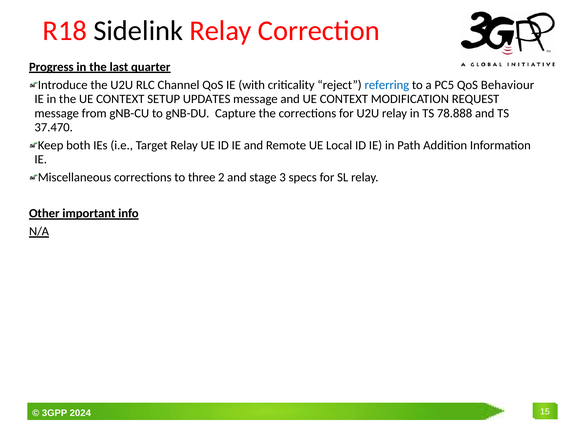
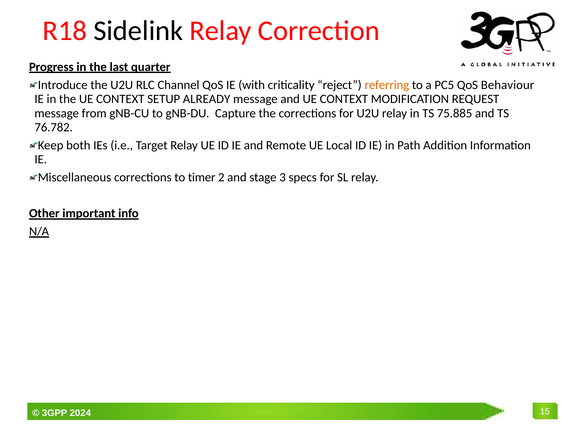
referring colour: blue -> orange
UPDATES: UPDATES -> ALREADY
78.888: 78.888 -> 75.885
37.470: 37.470 -> 76.782
three: three -> timer
